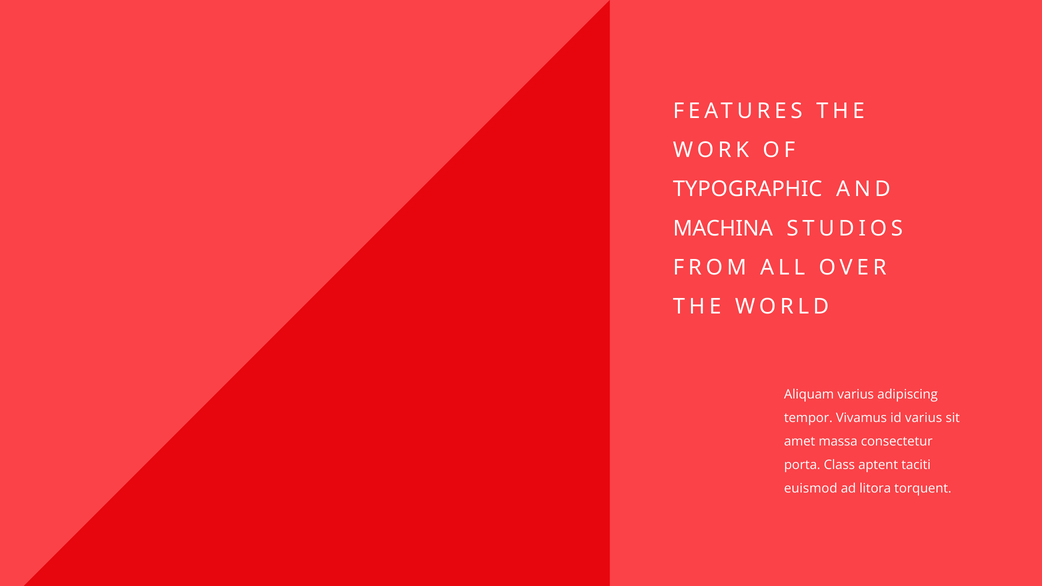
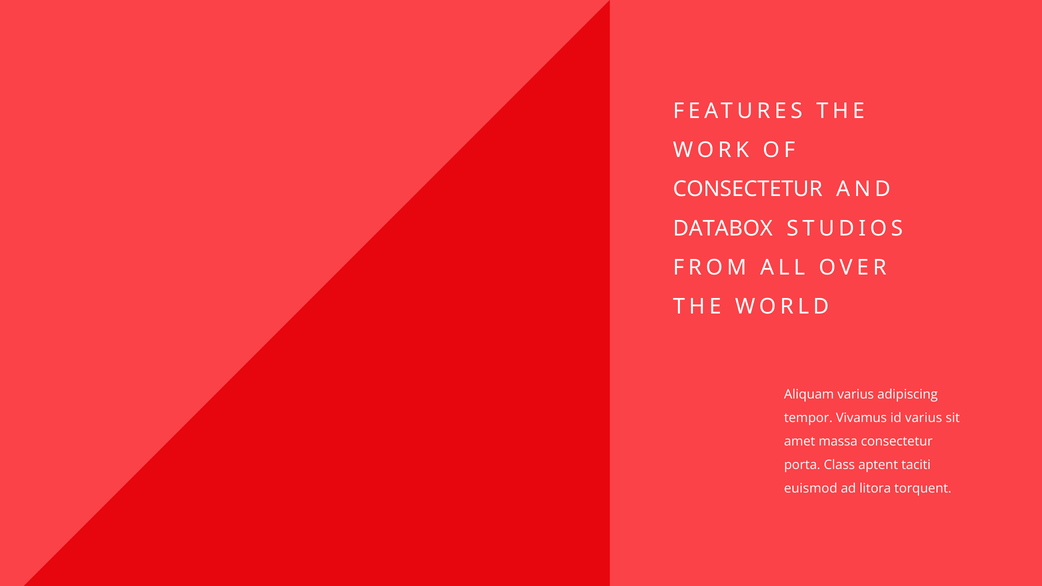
TYPOGRAPHIC at (748, 189): TYPOGRAPHIC -> CONSECTETUR
MACHINA: MACHINA -> DATABOX
